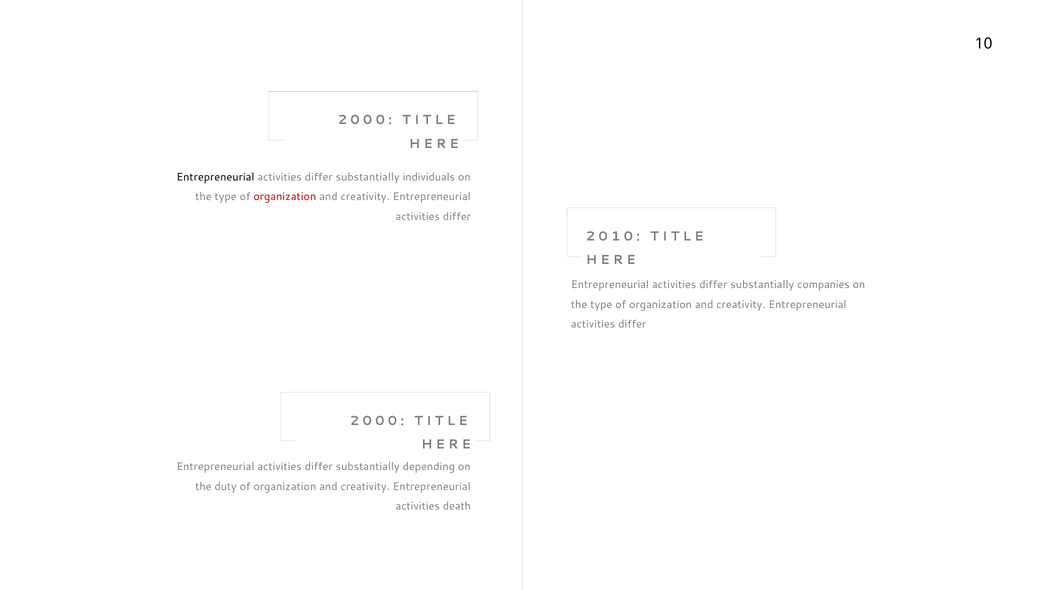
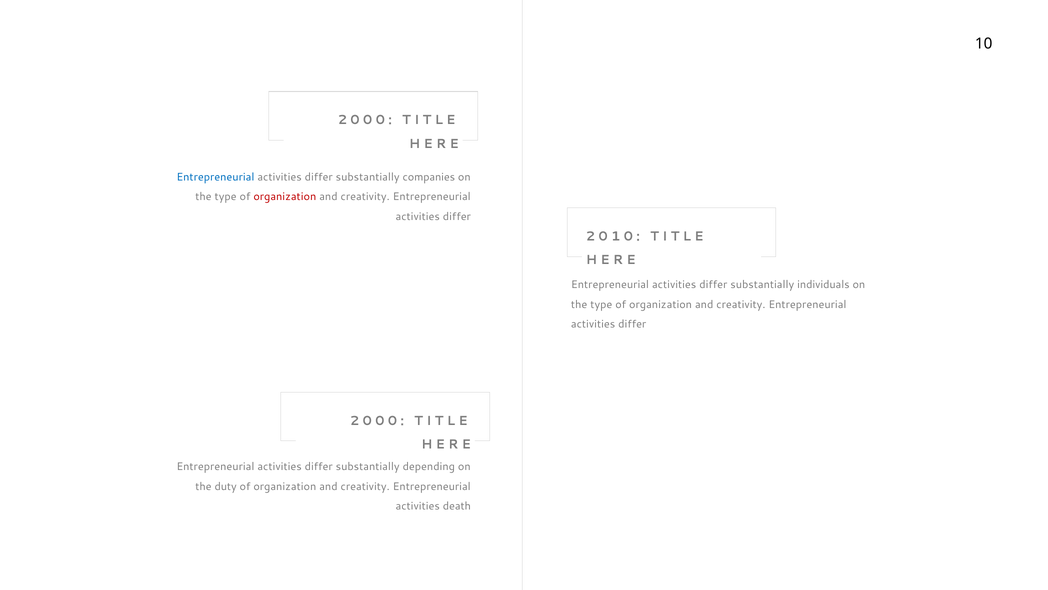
Entrepreneurial at (215, 177) colour: black -> blue
individuals: individuals -> companies
companies: companies -> individuals
